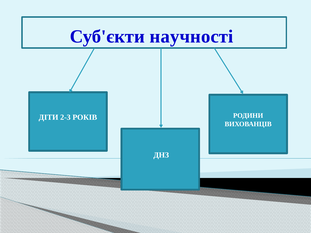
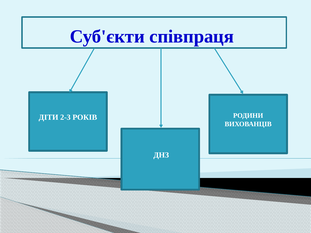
научності: научності -> співпраця
